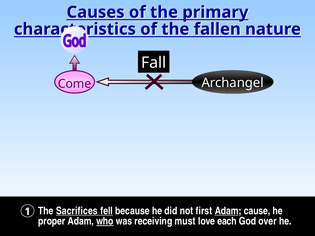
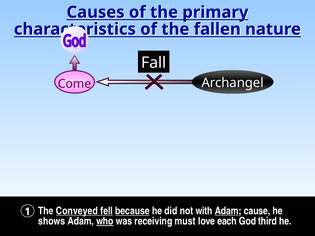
Sacrifices: Sacrifices -> Conveyed
because underline: none -> present
first: first -> with
proper: proper -> shows
over: over -> third
